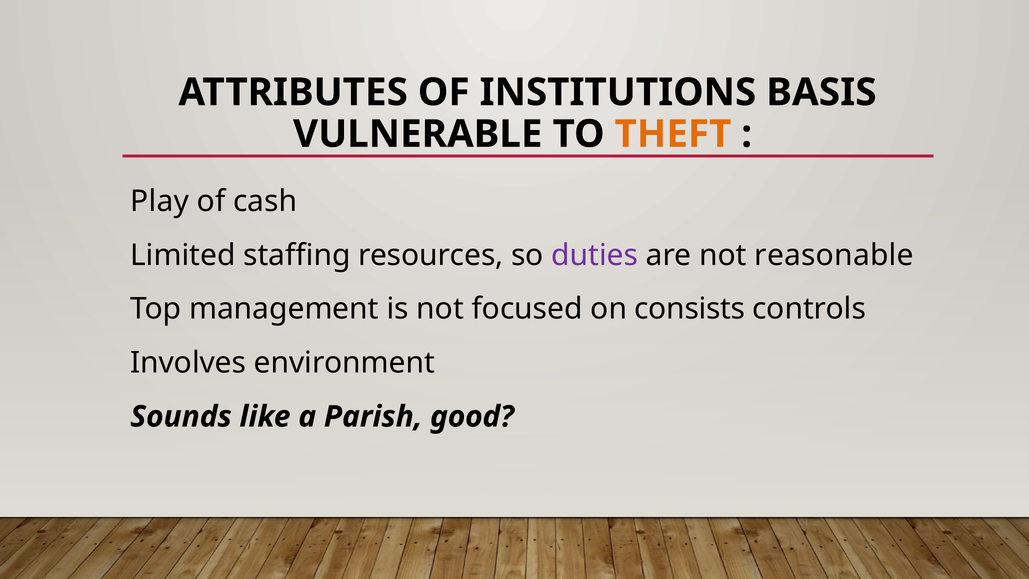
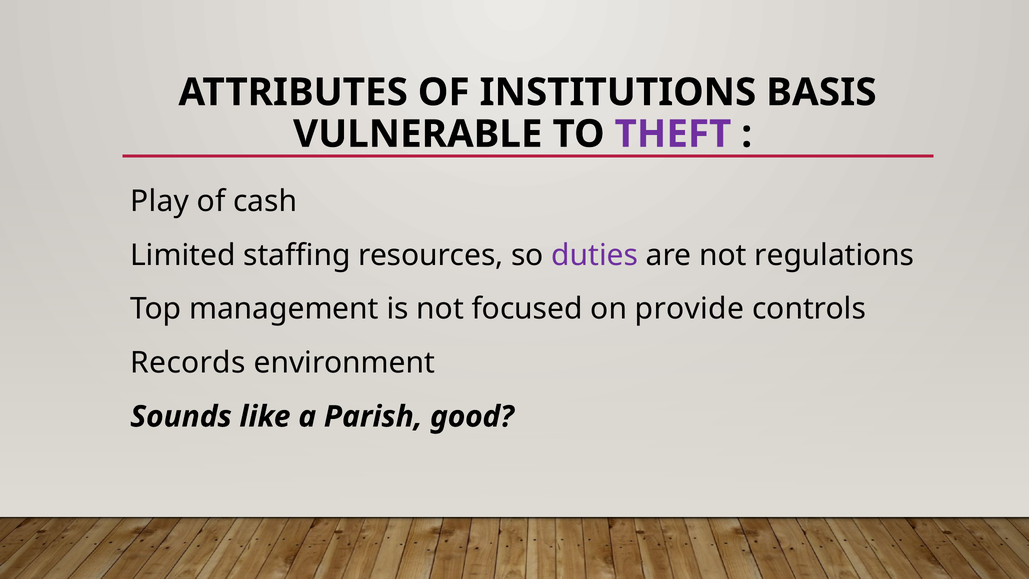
THEFT colour: orange -> purple
reasonable: reasonable -> regulations
consists: consists -> provide
Involves: Involves -> Records
